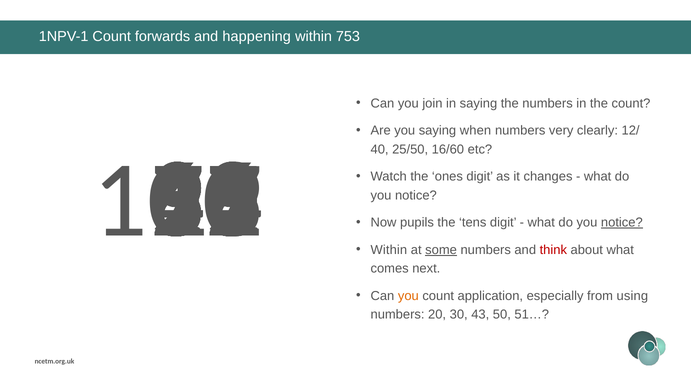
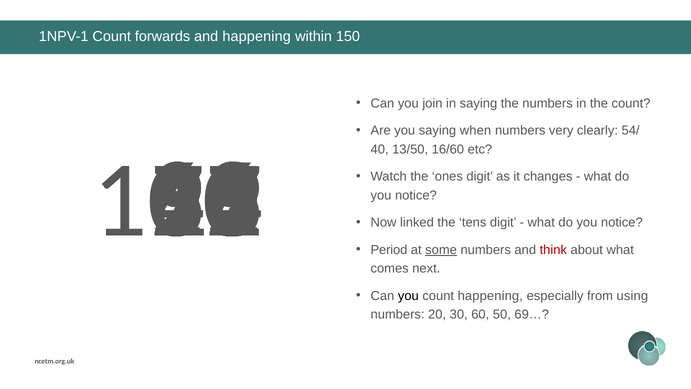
753: 753 -> 150
12/: 12/ -> 54/
25/50: 25/50 -> 13/50
pupils: pupils -> linked
notice at (622, 222) underline: present -> none
Within at (389, 250): Within -> Period
you at (408, 296) colour: orange -> black
count application: application -> happening
30 43: 43 -> 60
51…: 51… -> 69…
